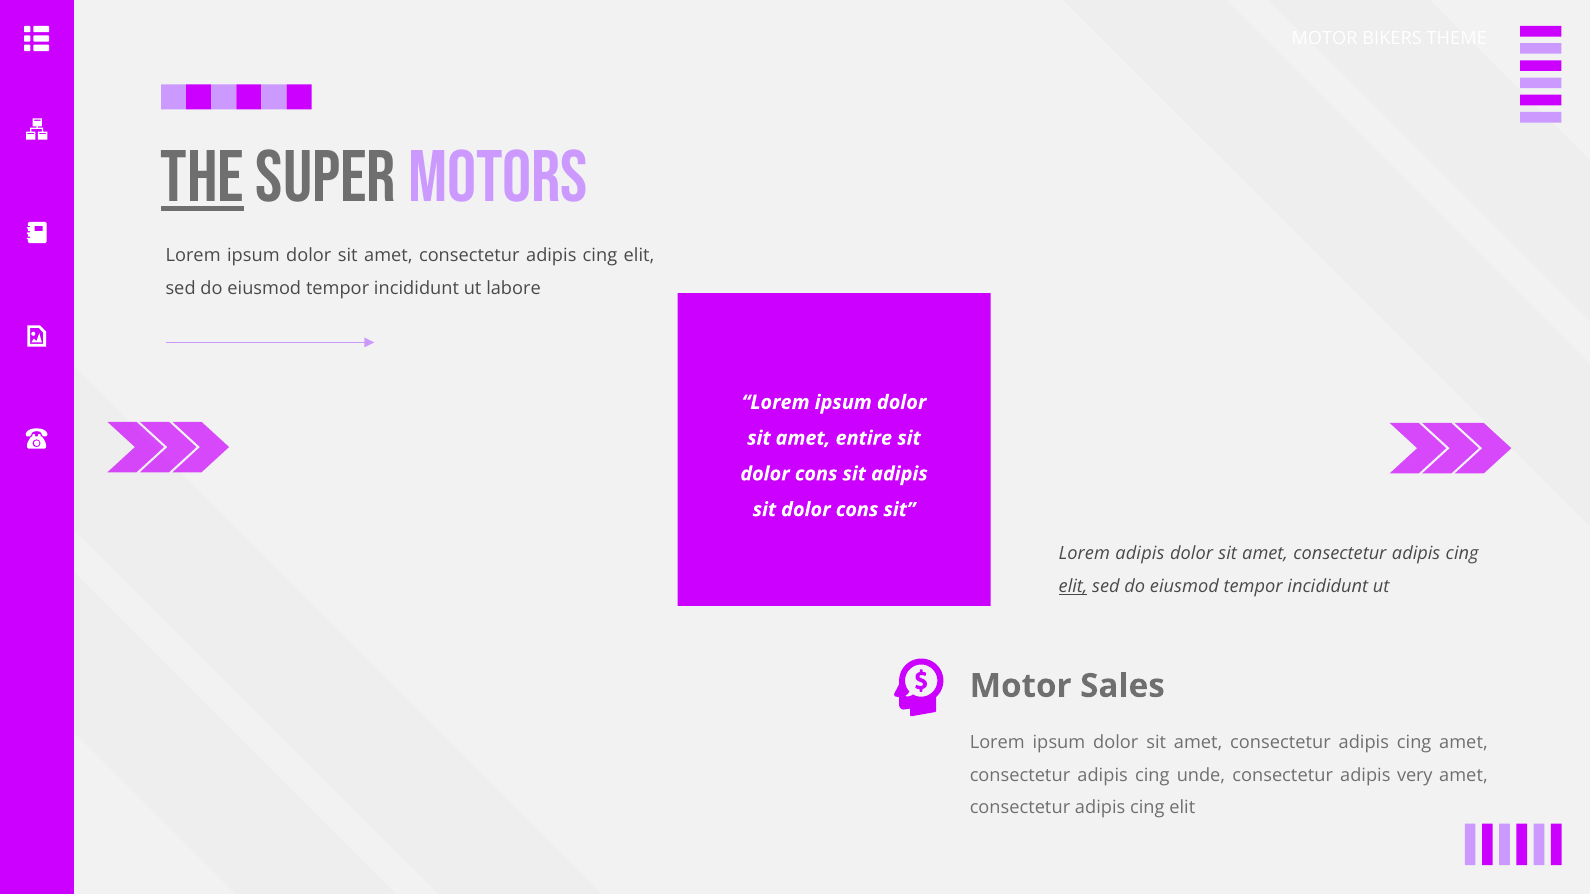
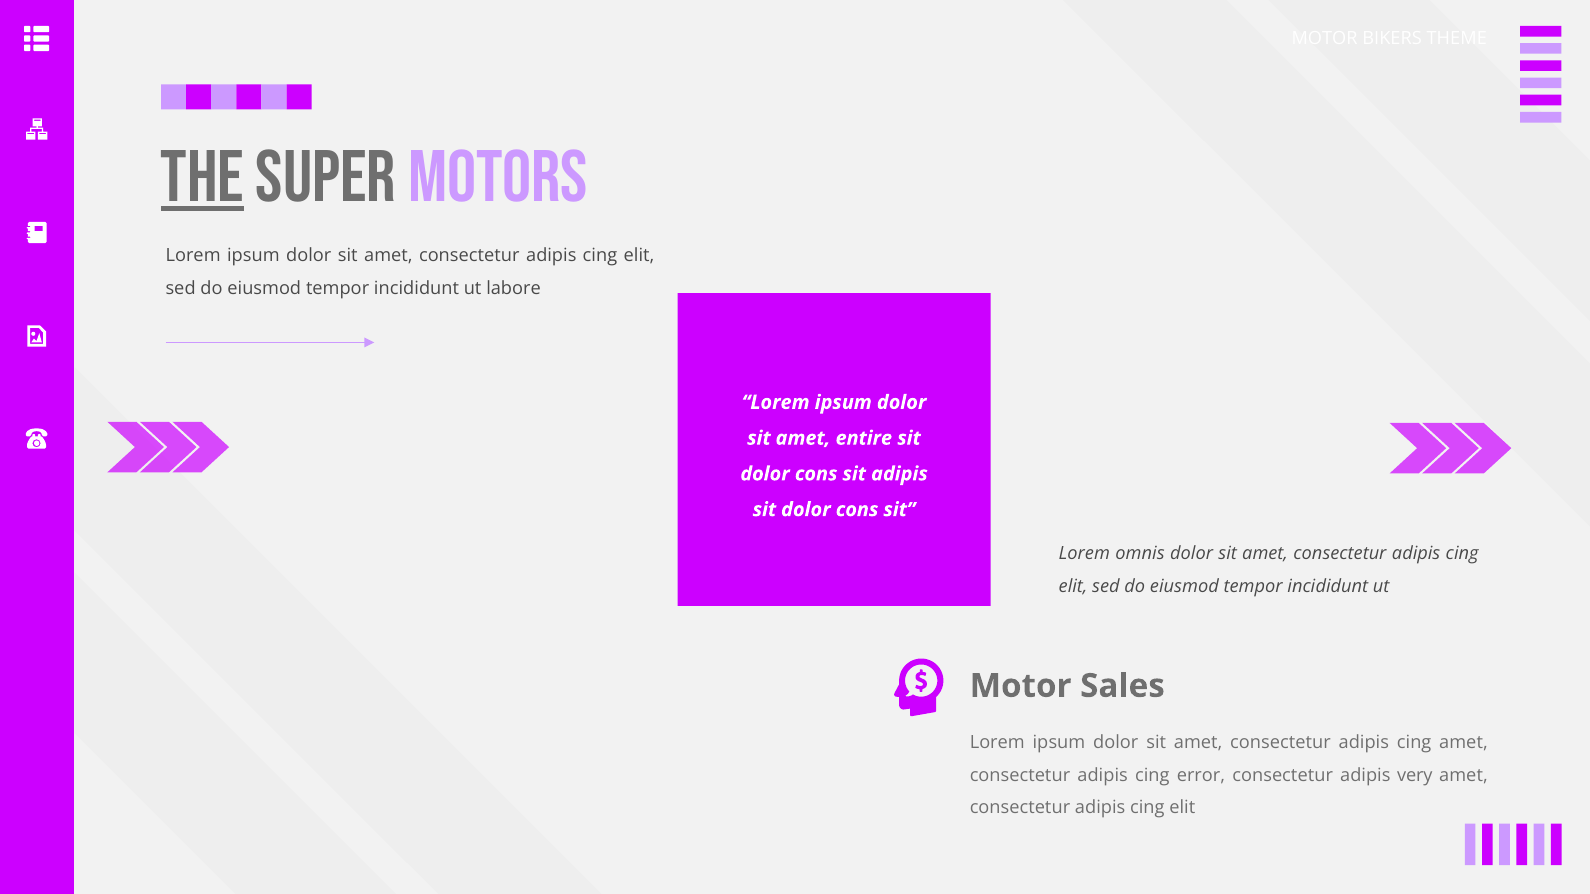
Lorem adipis: adipis -> omnis
elit at (1073, 587) underline: present -> none
unde: unde -> error
